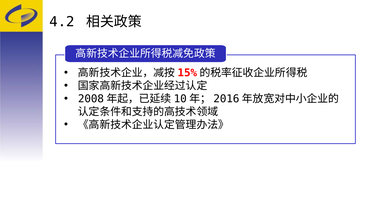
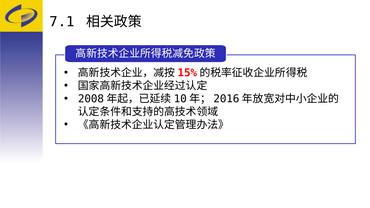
4.2: 4.2 -> 7.1
